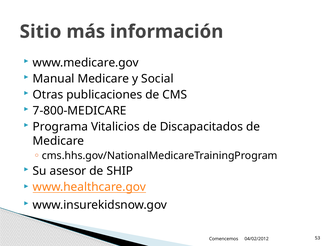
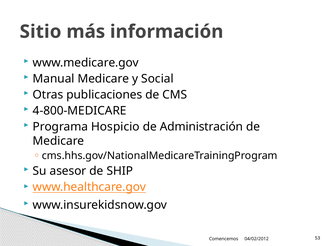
7-800-MEDICARE: 7-800-MEDICARE -> 4-800-MEDICARE
Vitalicios: Vitalicios -> Hospicio
Discapacitados: Discapacitados -> Administración
